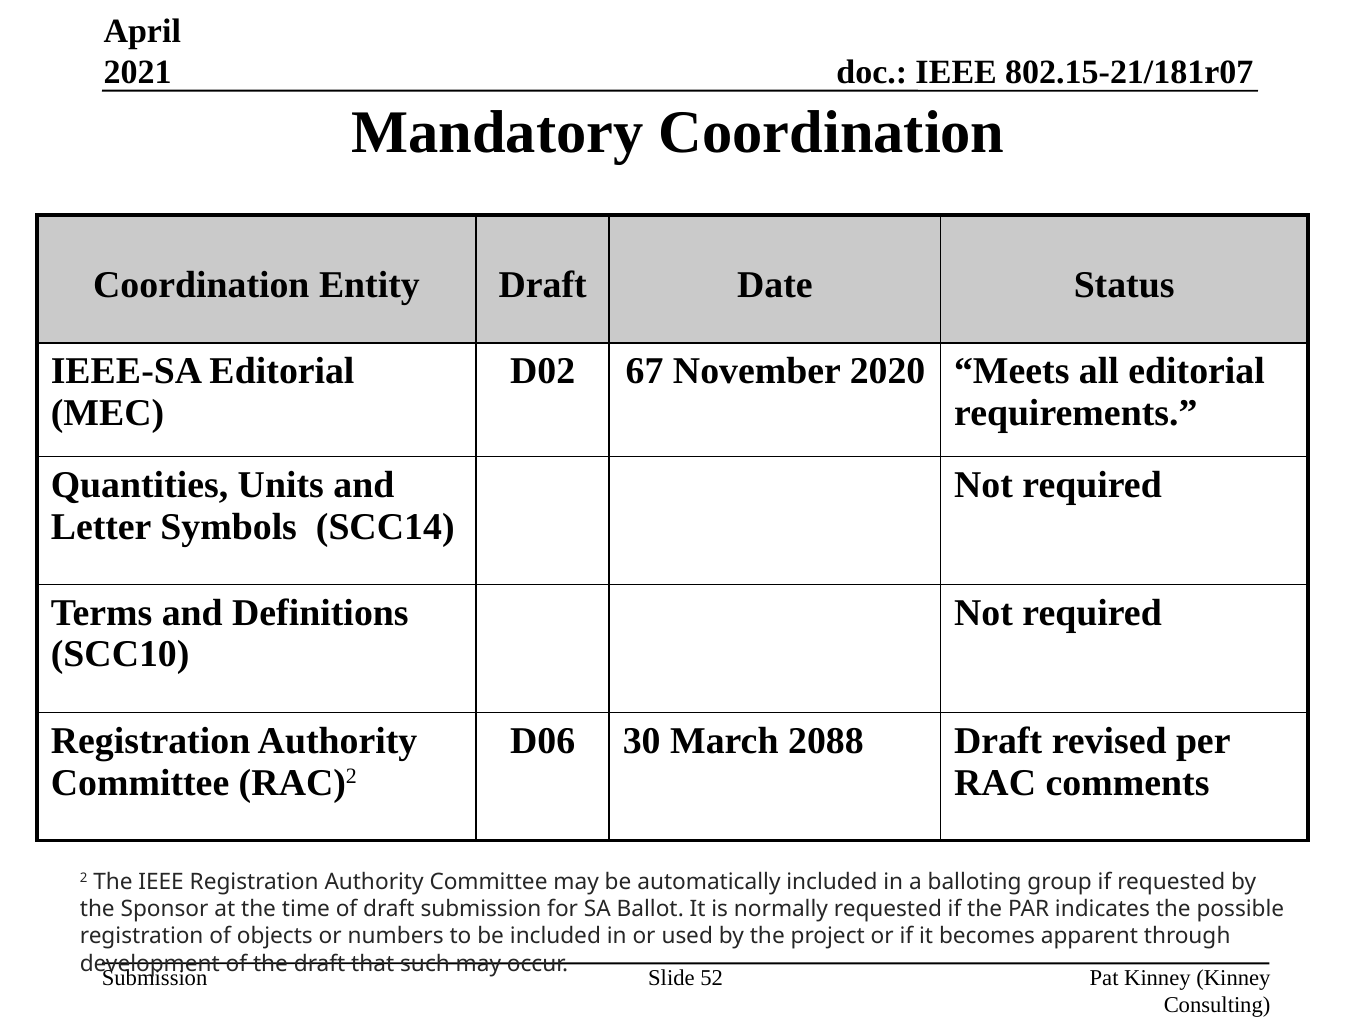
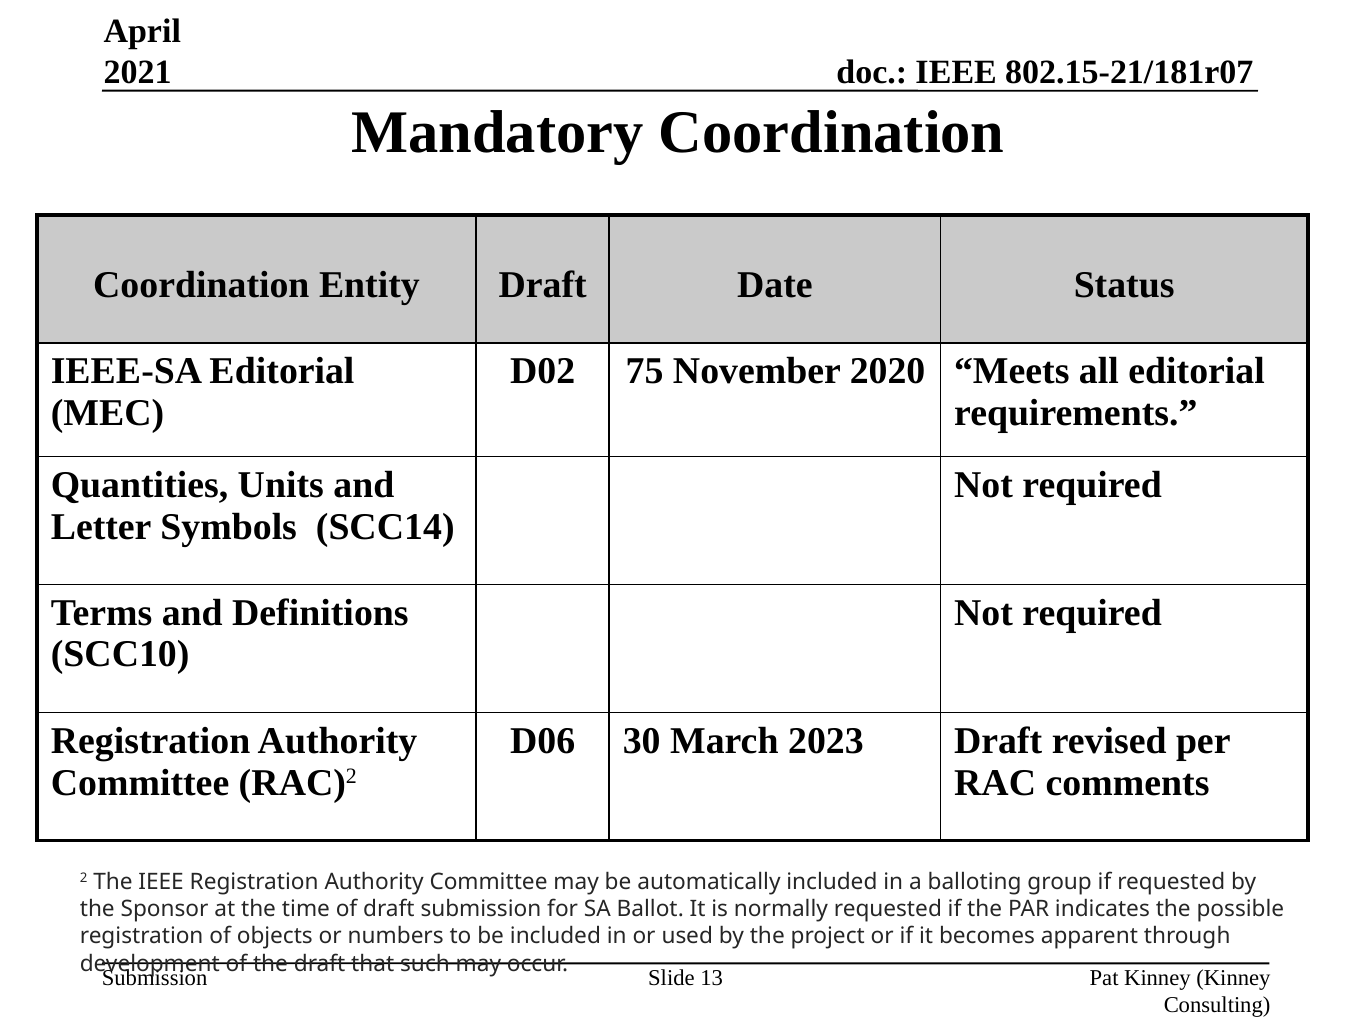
67: 67 -> 75
2088: 2088 -> 2023
52: 52 -> 13
